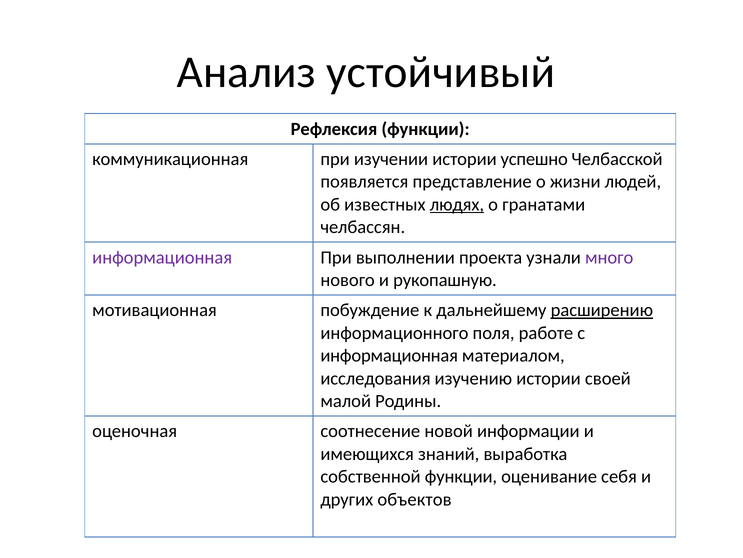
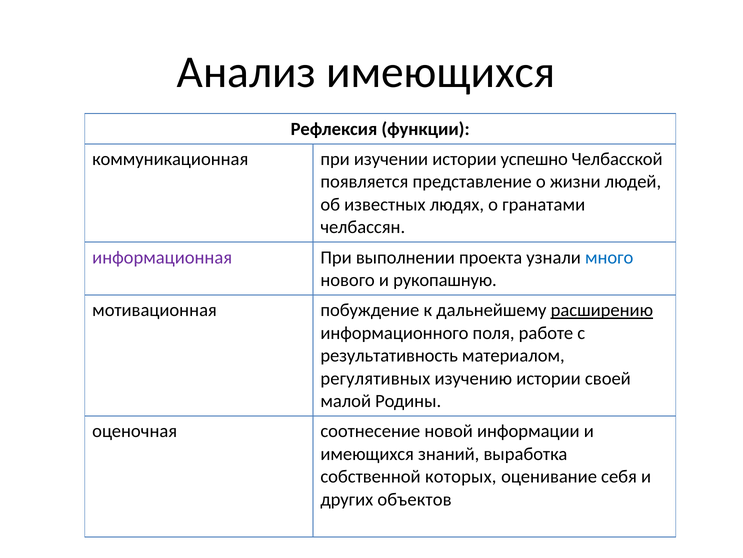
Анализ устойчивый: устойчивый -> имеющихся
людях underline: present -> none
много colour: purple -> blue
информационная at (389, 355): информационная -> результативность
исследования: исследования -> регулятивных
собственной функции: функции -> которых
